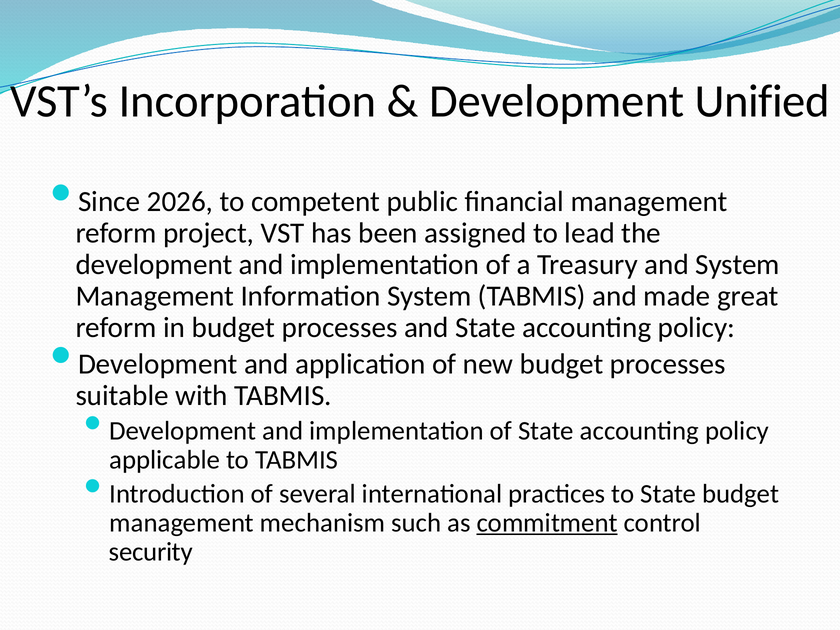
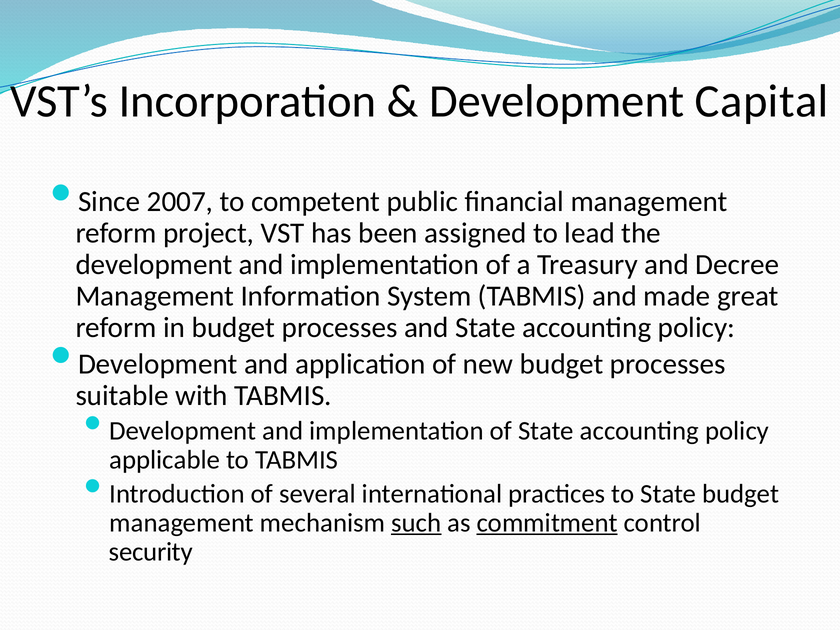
Unified: Unified -> Capital
2026: 2026 -> 2007
and System: System -> Decree
such underline: none -> present
